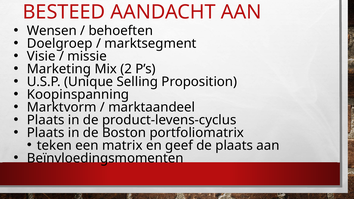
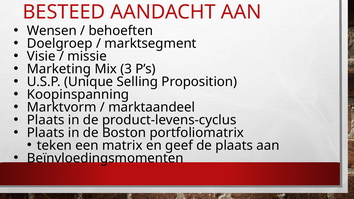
2: 2 -> 3
